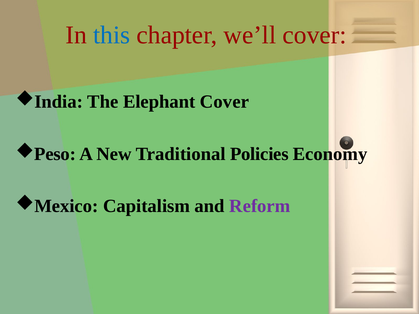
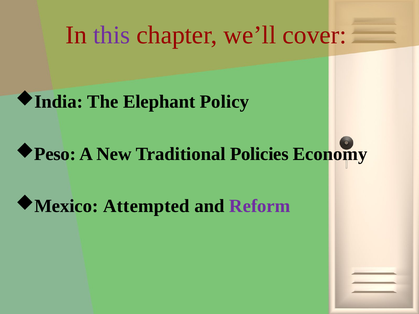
this colour: blue -> purple
Elephant Cover: Cover -> Policy
Capitalism: Capitalism -> Attempted
